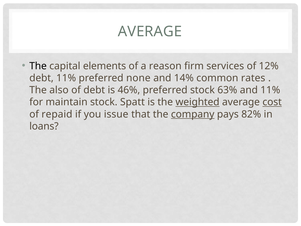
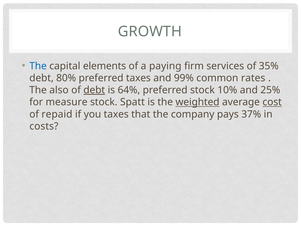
AVERAGE at (150, 32): AVERAGE -> GROWTH
The at (38, 66) colour: black -> blue
reason: reason -> paying
12%: 12% -> 35%
debt 11%: 11% -> 80%
preferred none: none -> taxes
14%: 14% -> 99%
debt at (94, 90) underline: none -> present
46%: 46% -> 64%
63%: 63% -> 10%
and 11%: 11% -> 25%
maintain: maintain -> measure
you issue: issue -> taxes
company underline: present -> none
82%: 82% -> 37%
loans: loans -> costs
